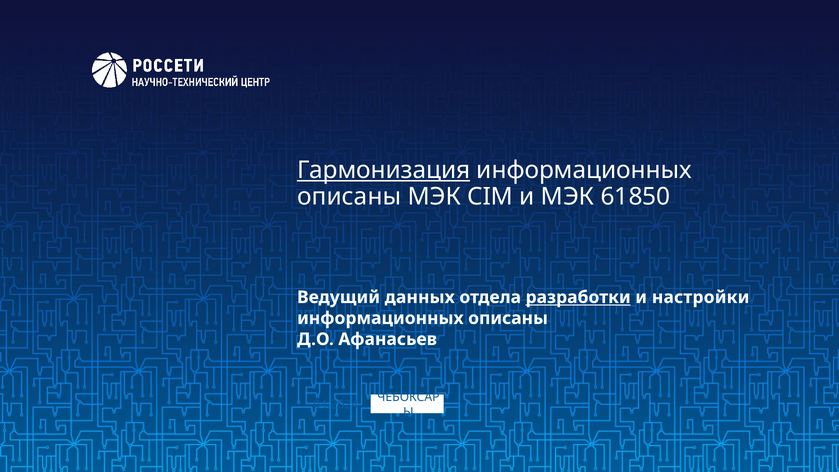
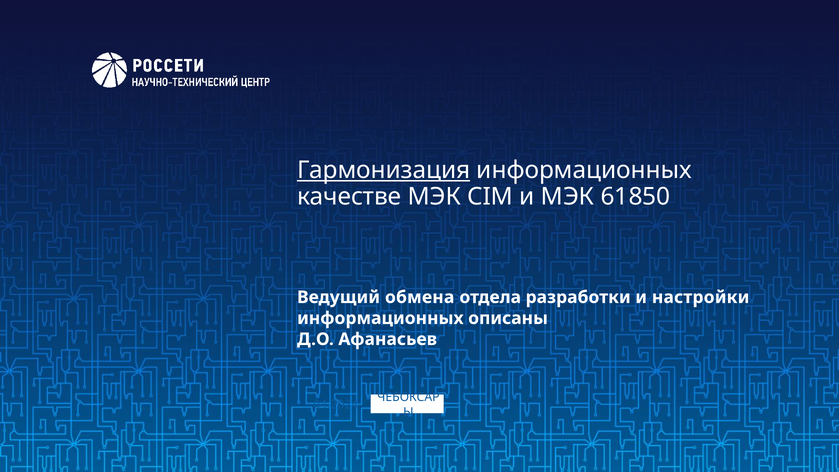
описаны at (349, 196): описаны -> качестве
данных: данных -> обмена
разработки underline: present -> none
